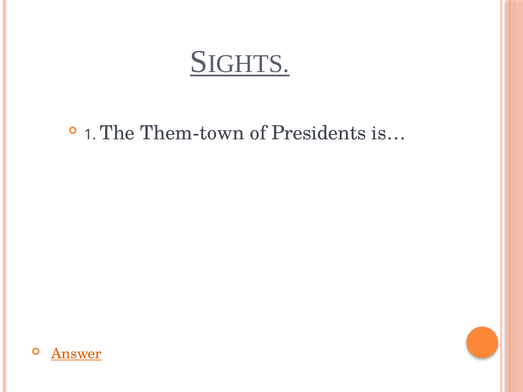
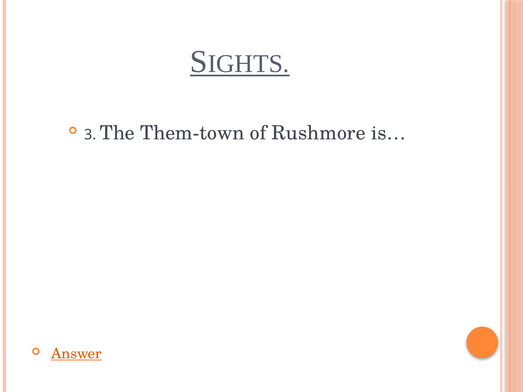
1: 1 -> 3
Presidents: Presidents -> Rushmore
